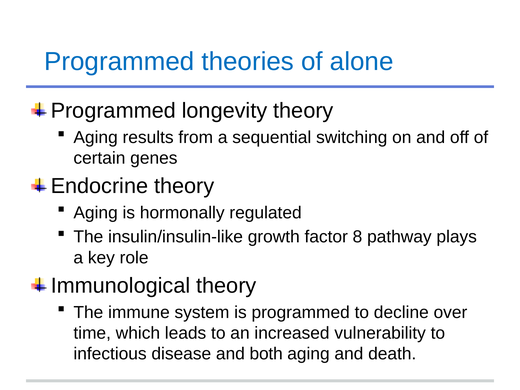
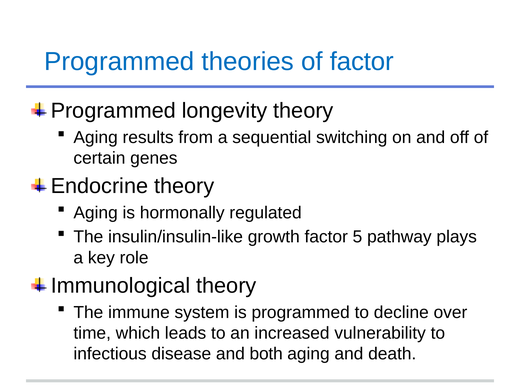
of alone: alone -> factor
8: 8 -> 5
